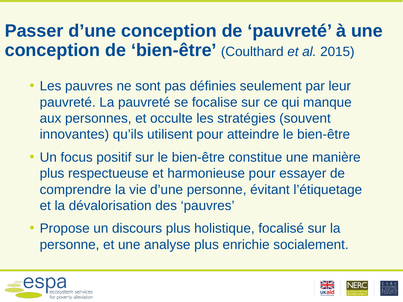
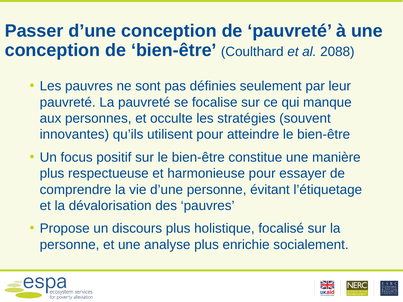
2015: 2015 -> 2088
